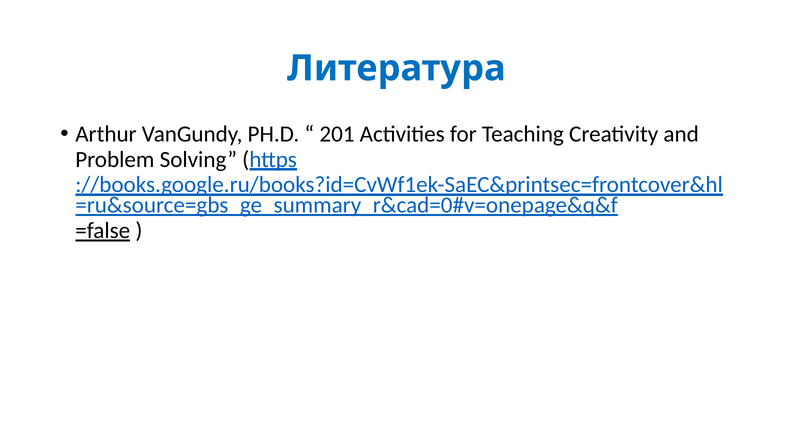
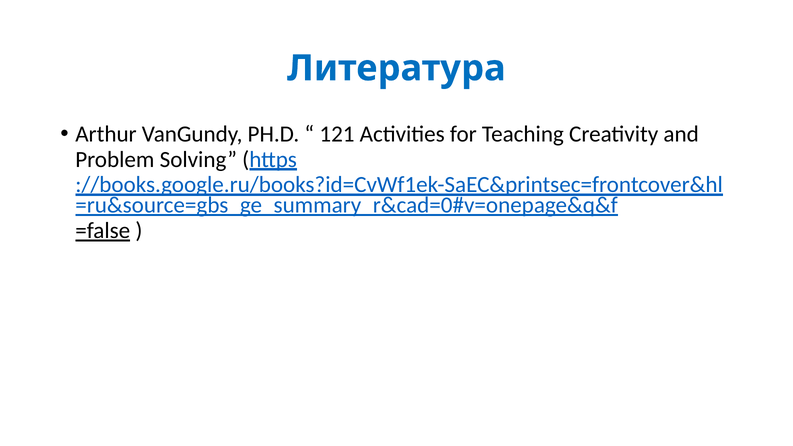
201: 201 -> 121
